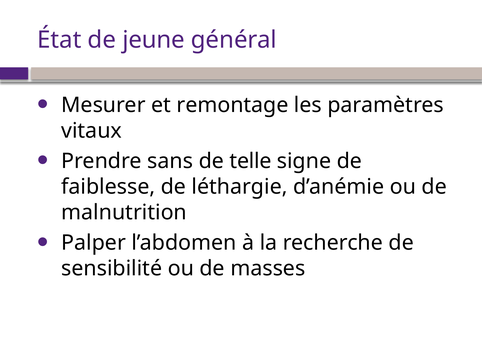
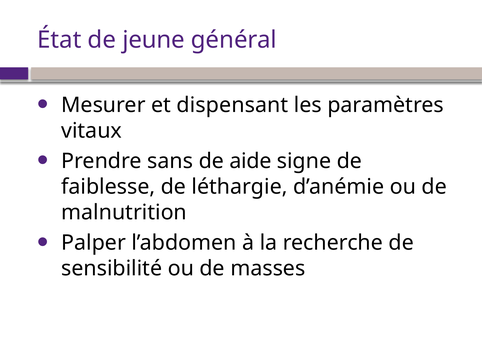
remontage: remontage -> dispensant
telle: telle -> aide
